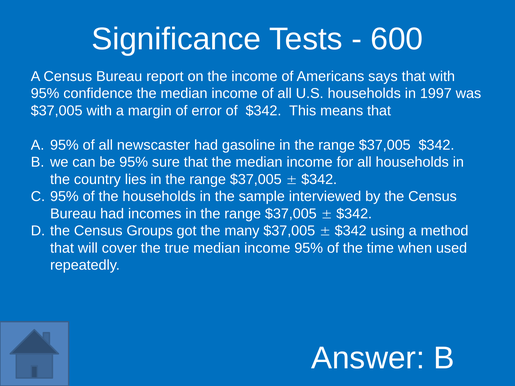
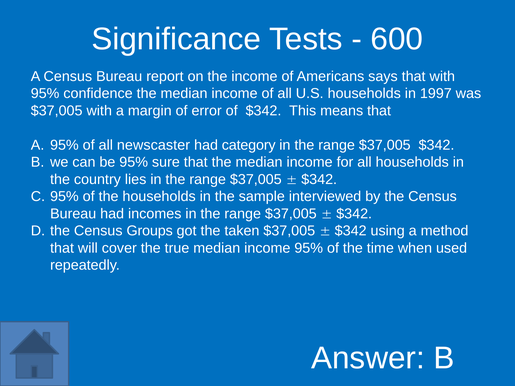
gasoline: gasoline -> category
many: many -> taken
